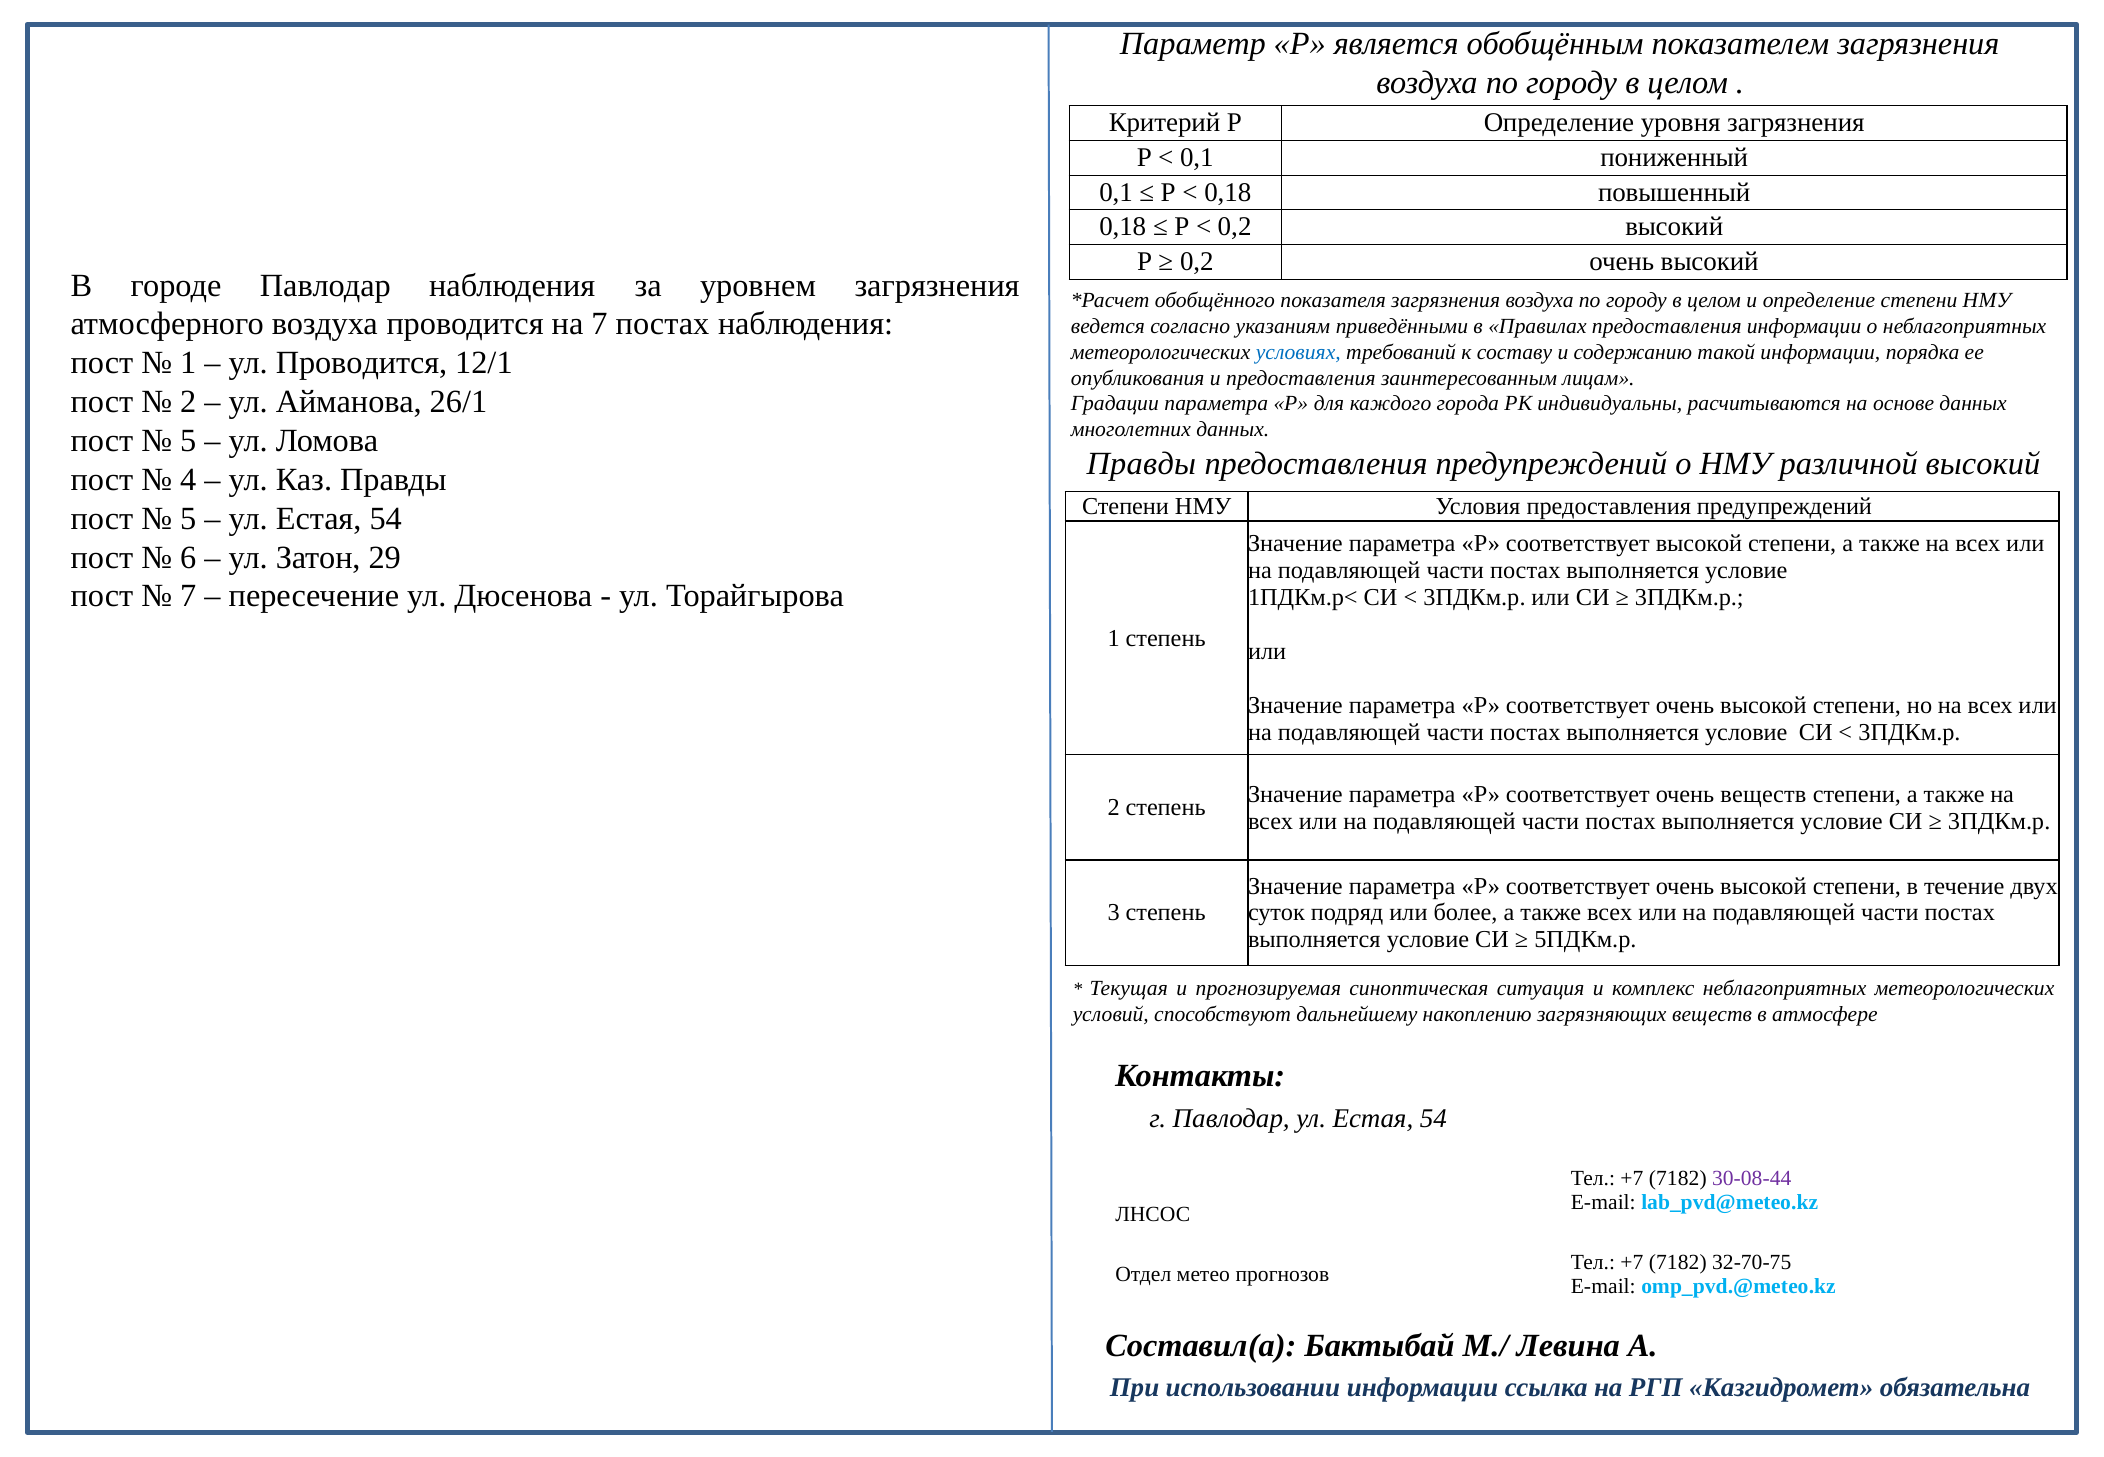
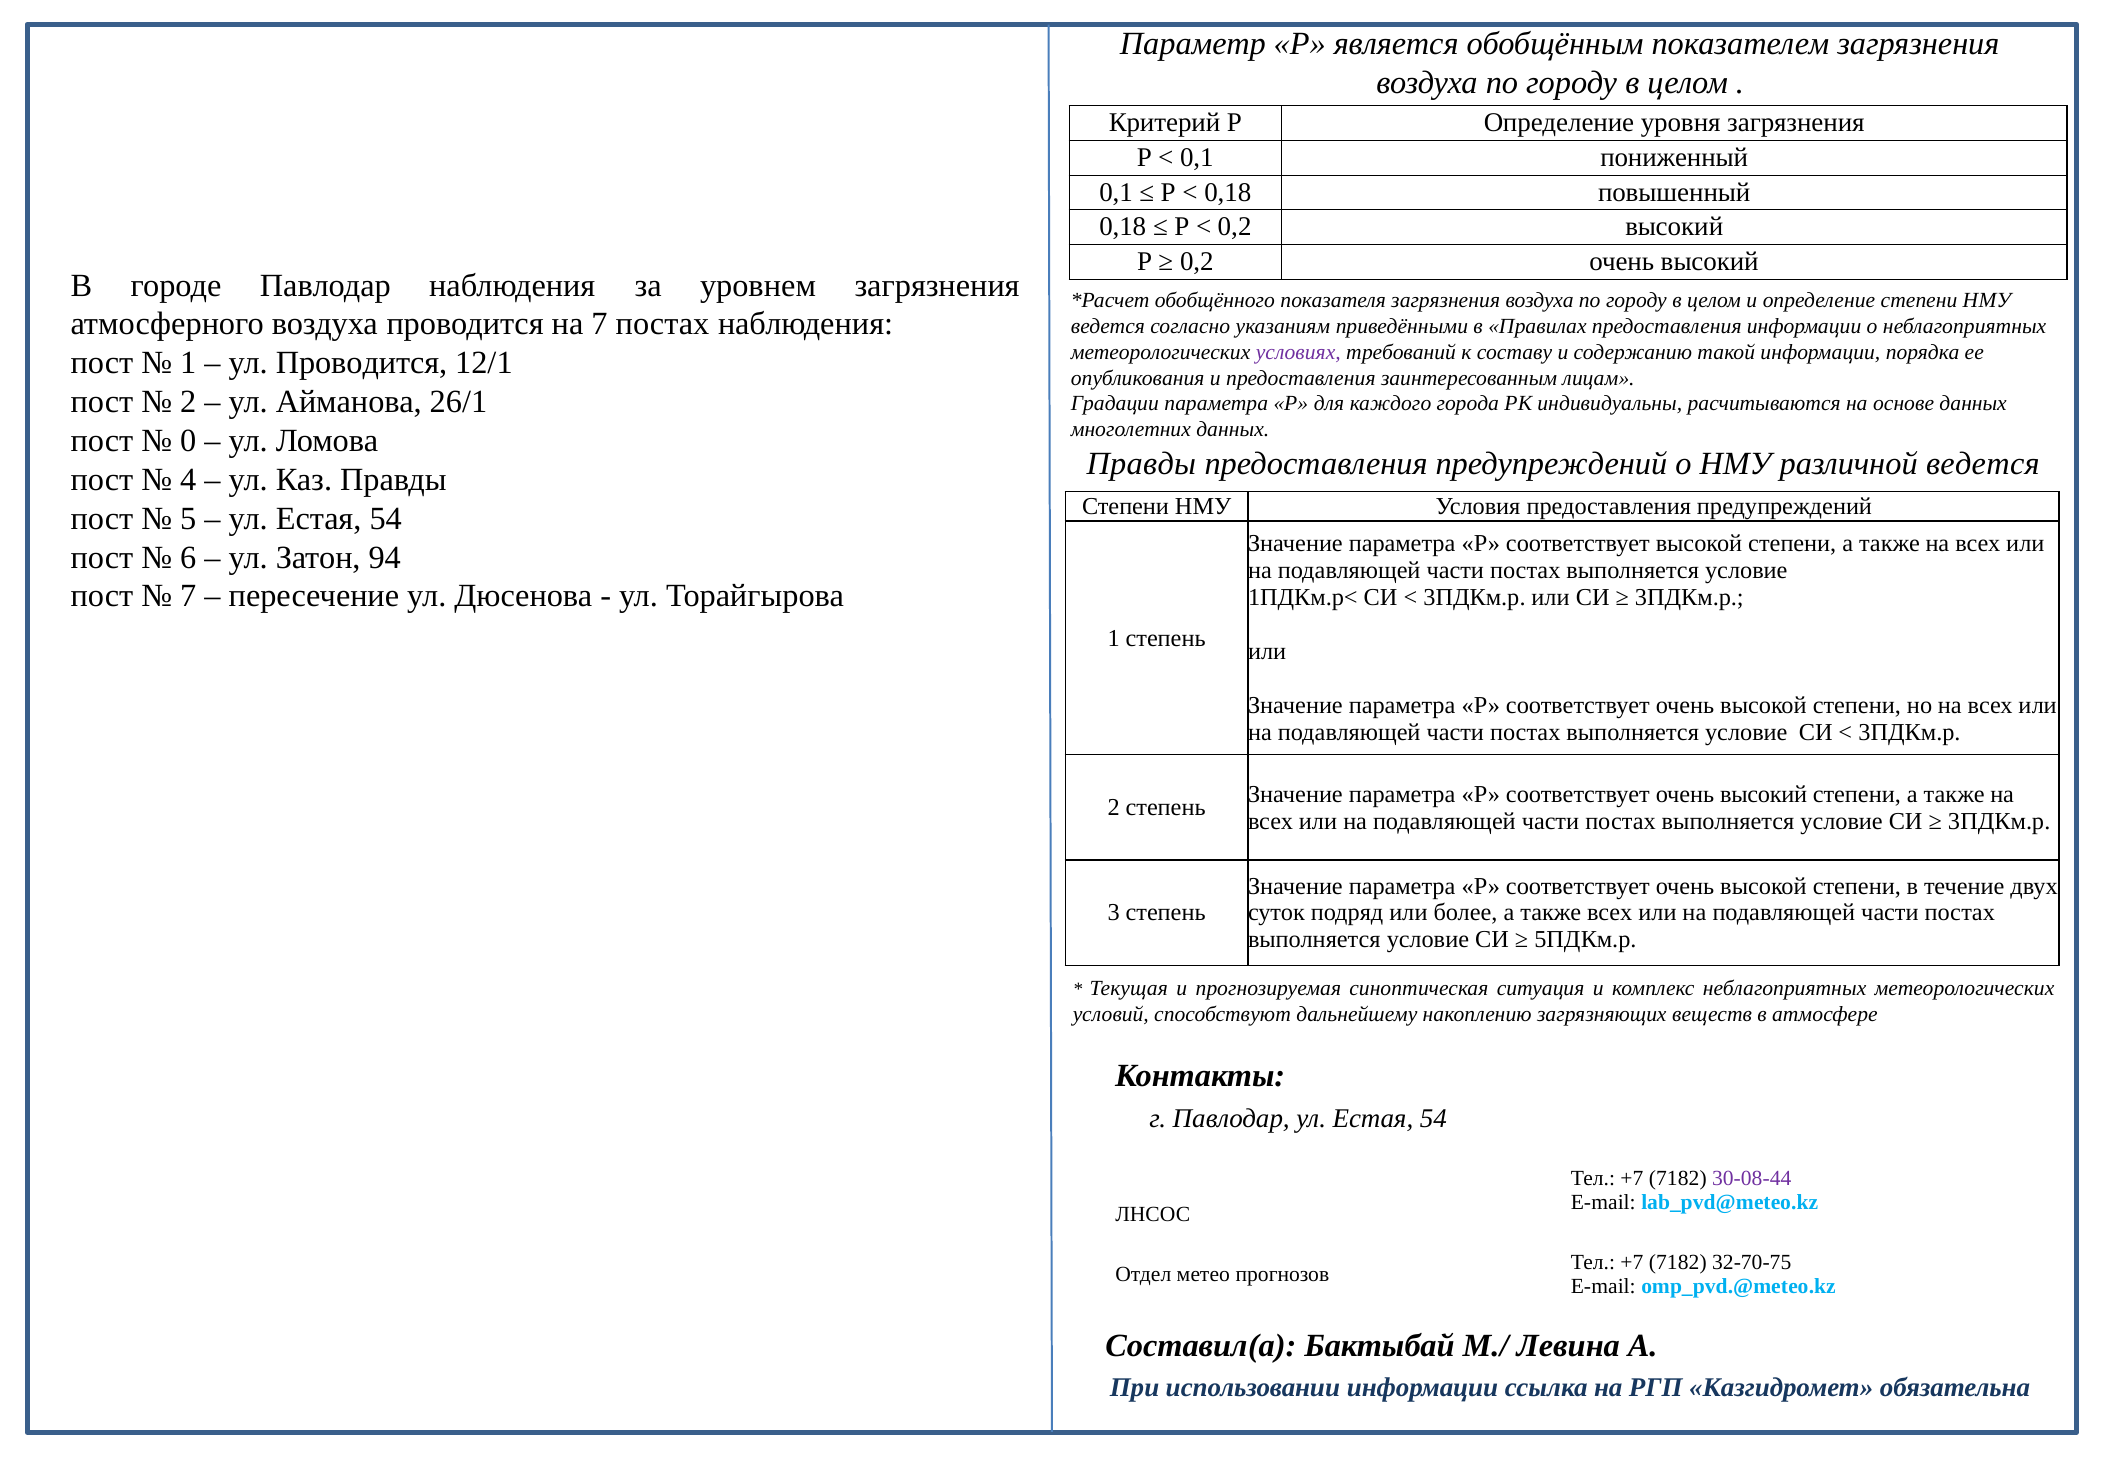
условиях colour: blue -> purple
5 at (188, 441): 5 -> 0
различной высокий: высокий -> ведется
29: 29 -> 94
соответствует очень веществ: веществ -> высокий
